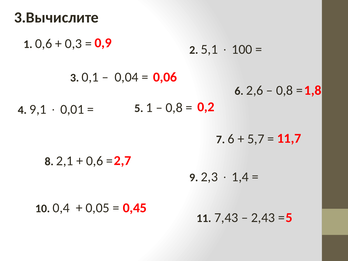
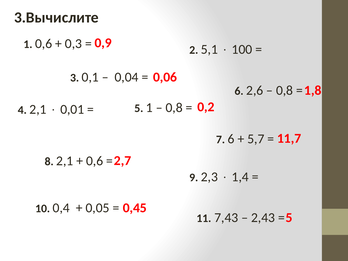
4 9,1: 9,1 -> 2,1
